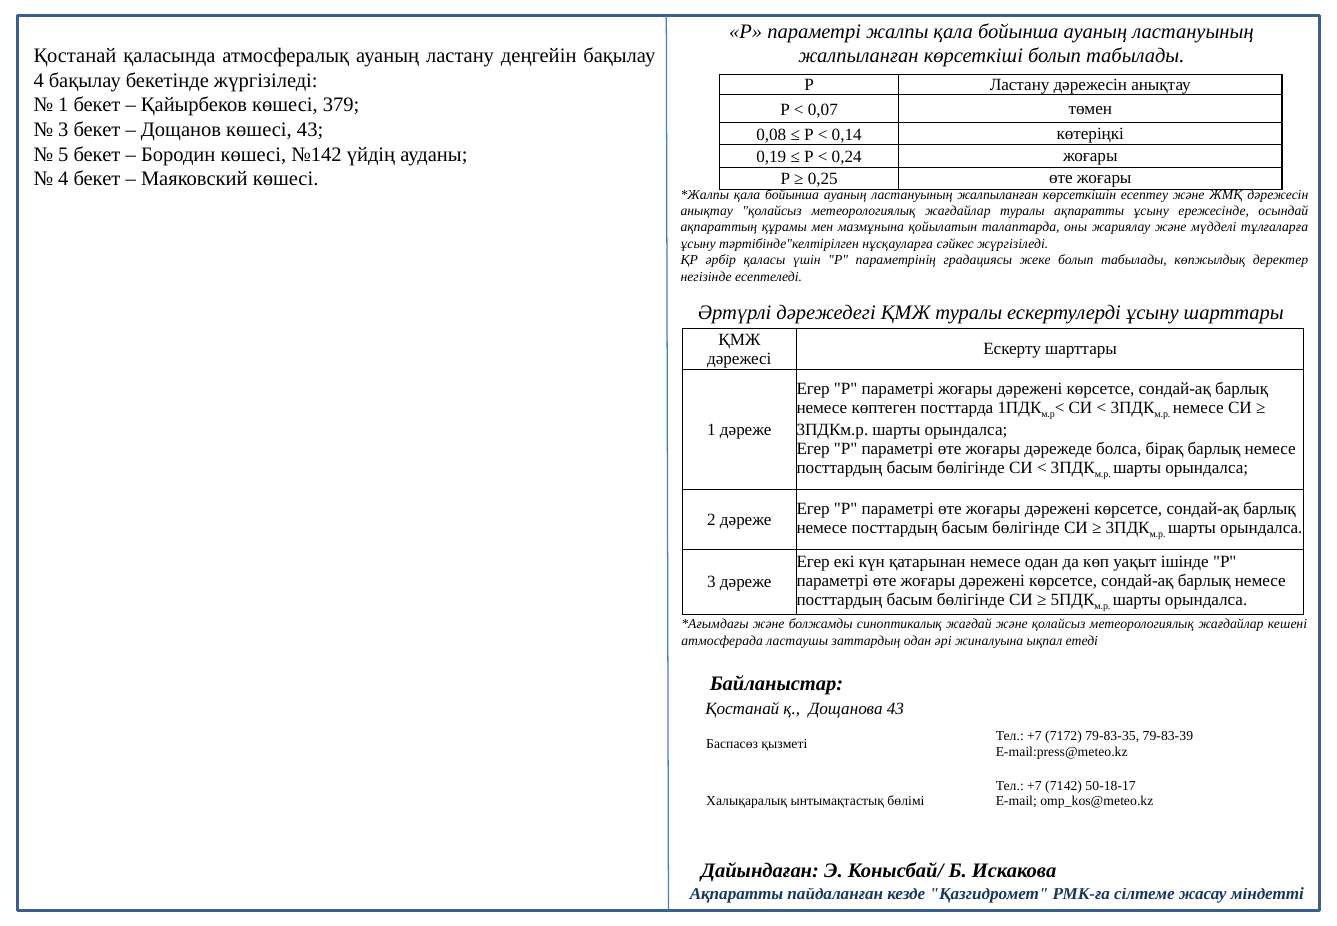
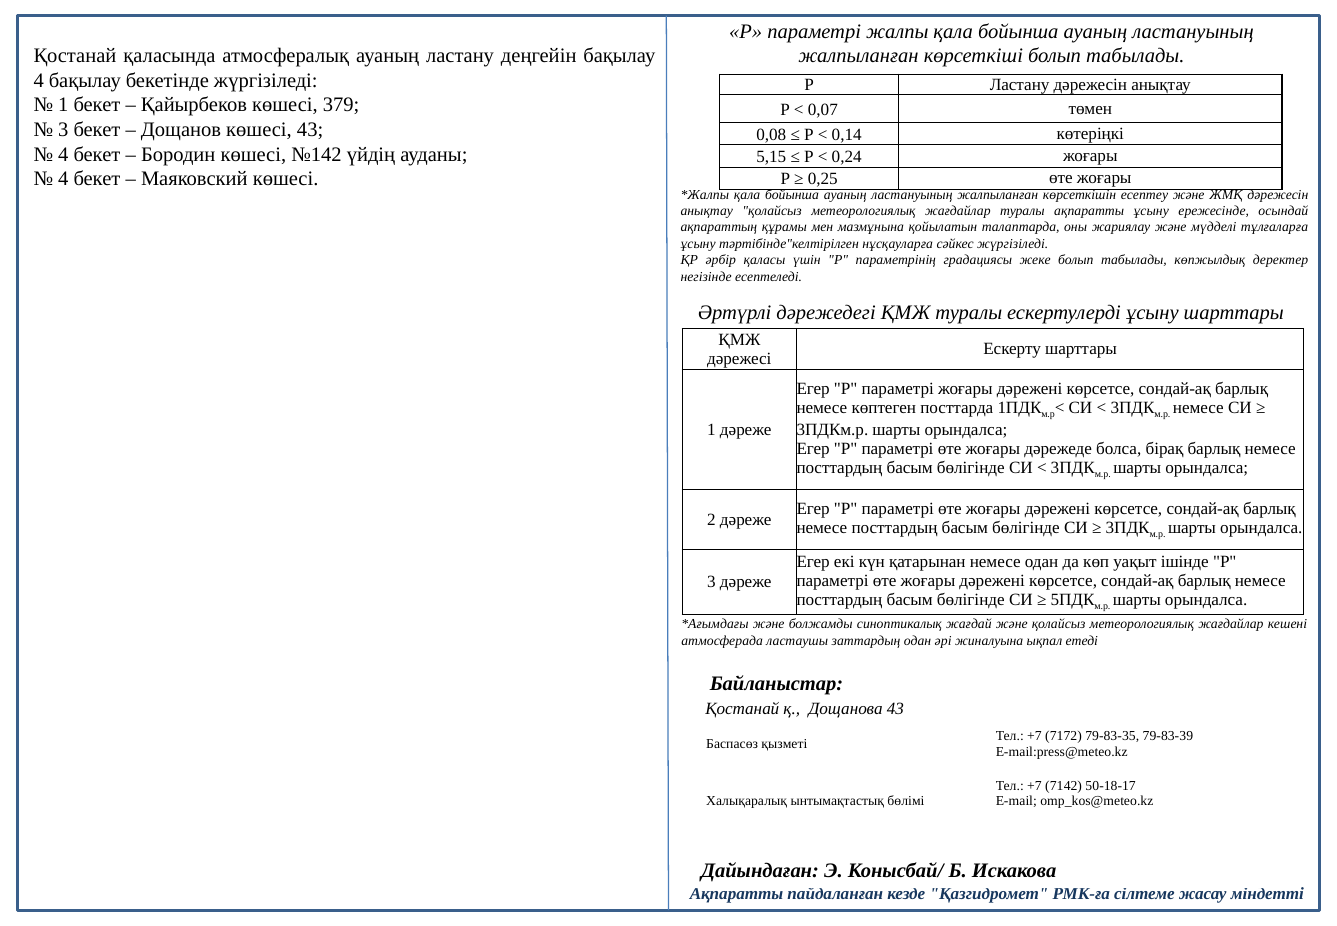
5 at (63, 154): 5 -> 4
0,19: 0,19 -> 5,15
